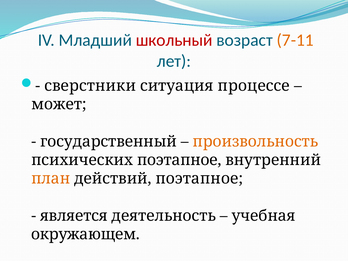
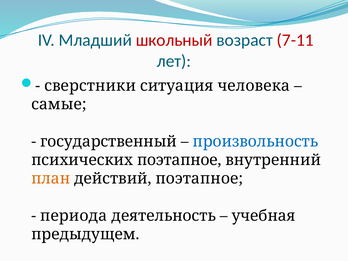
7-11 colour: orange -> red
процессе: процессе -> человека
может: может -> самые
произвольность colour: orange -> blue
является: является -> периода
окружающем: окружающем -> предыдущем
